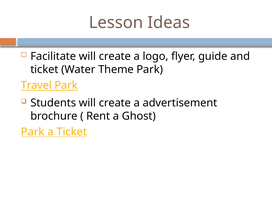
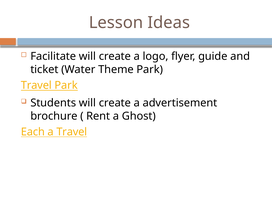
Park at (33, 132): Park -> Each
a Ticket: Ticket -> Travel
